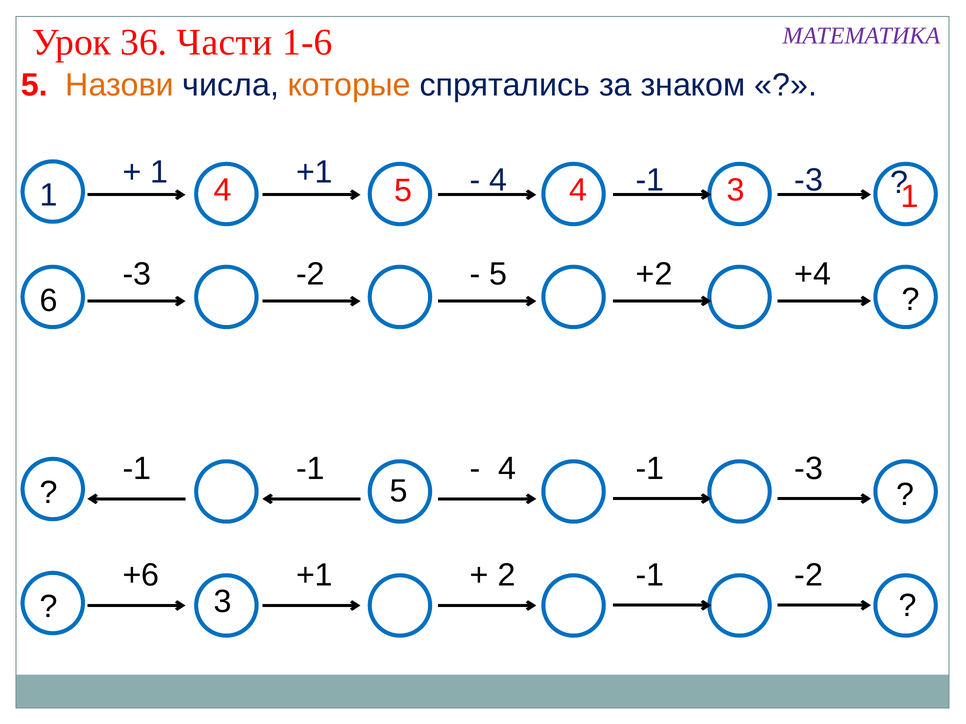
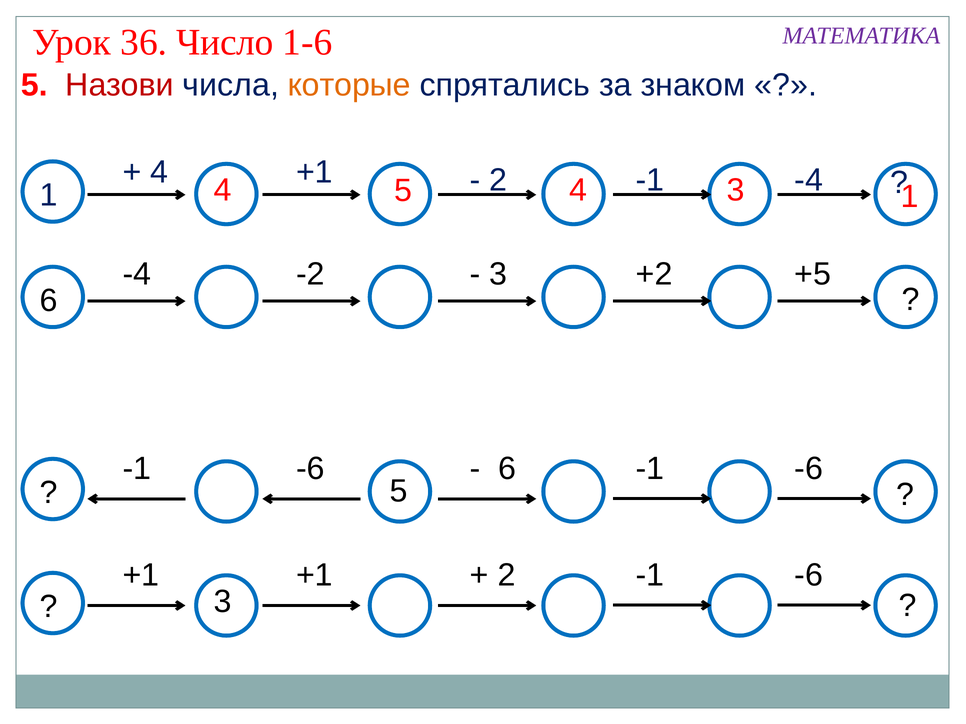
Части: Части -> Число
Назови colour: orange -> red
1 at (159, 172): 1 -> 4
4 at (498, 180): 4 -> 2
-3 at (809, 180): -3 -> -4
-3 at (137, 274): -3 -> -4
5 at (498, 274): 5 -> 3
+4: +4 -> +5
-1 at (311, 469): -1 -> -6
4 at (507, 469): 4 -> 6
-3 at (809, 469): -3 -> -6
+6 at (141, 576): +6 -> +1
2 -1 -2: -2 -> -6
